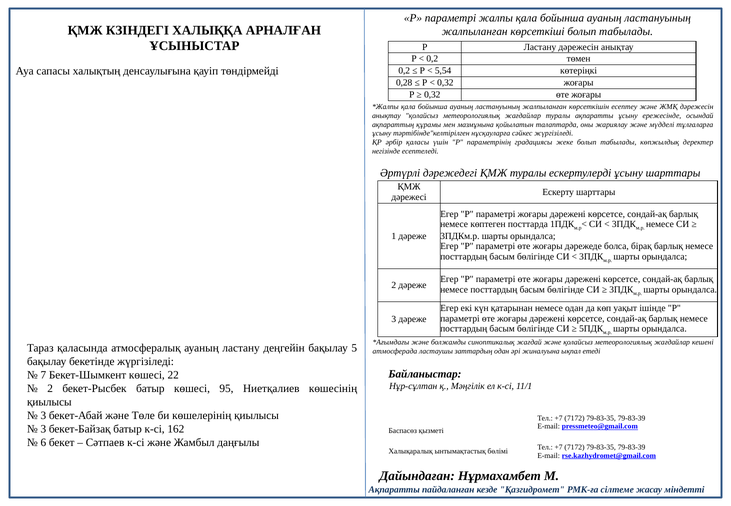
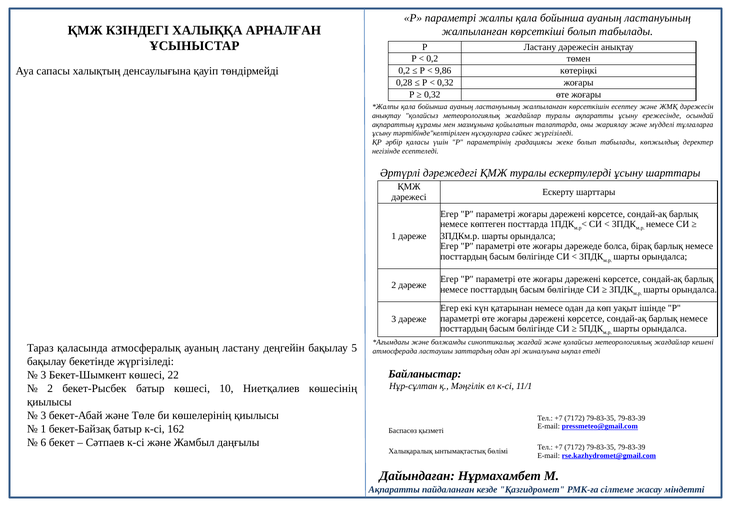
5,54: 5,54 -> 9,86
7 at (43, 375): 7 -> 3
95: 95 -> 10
3 at (43, 429): 3 -> 1
